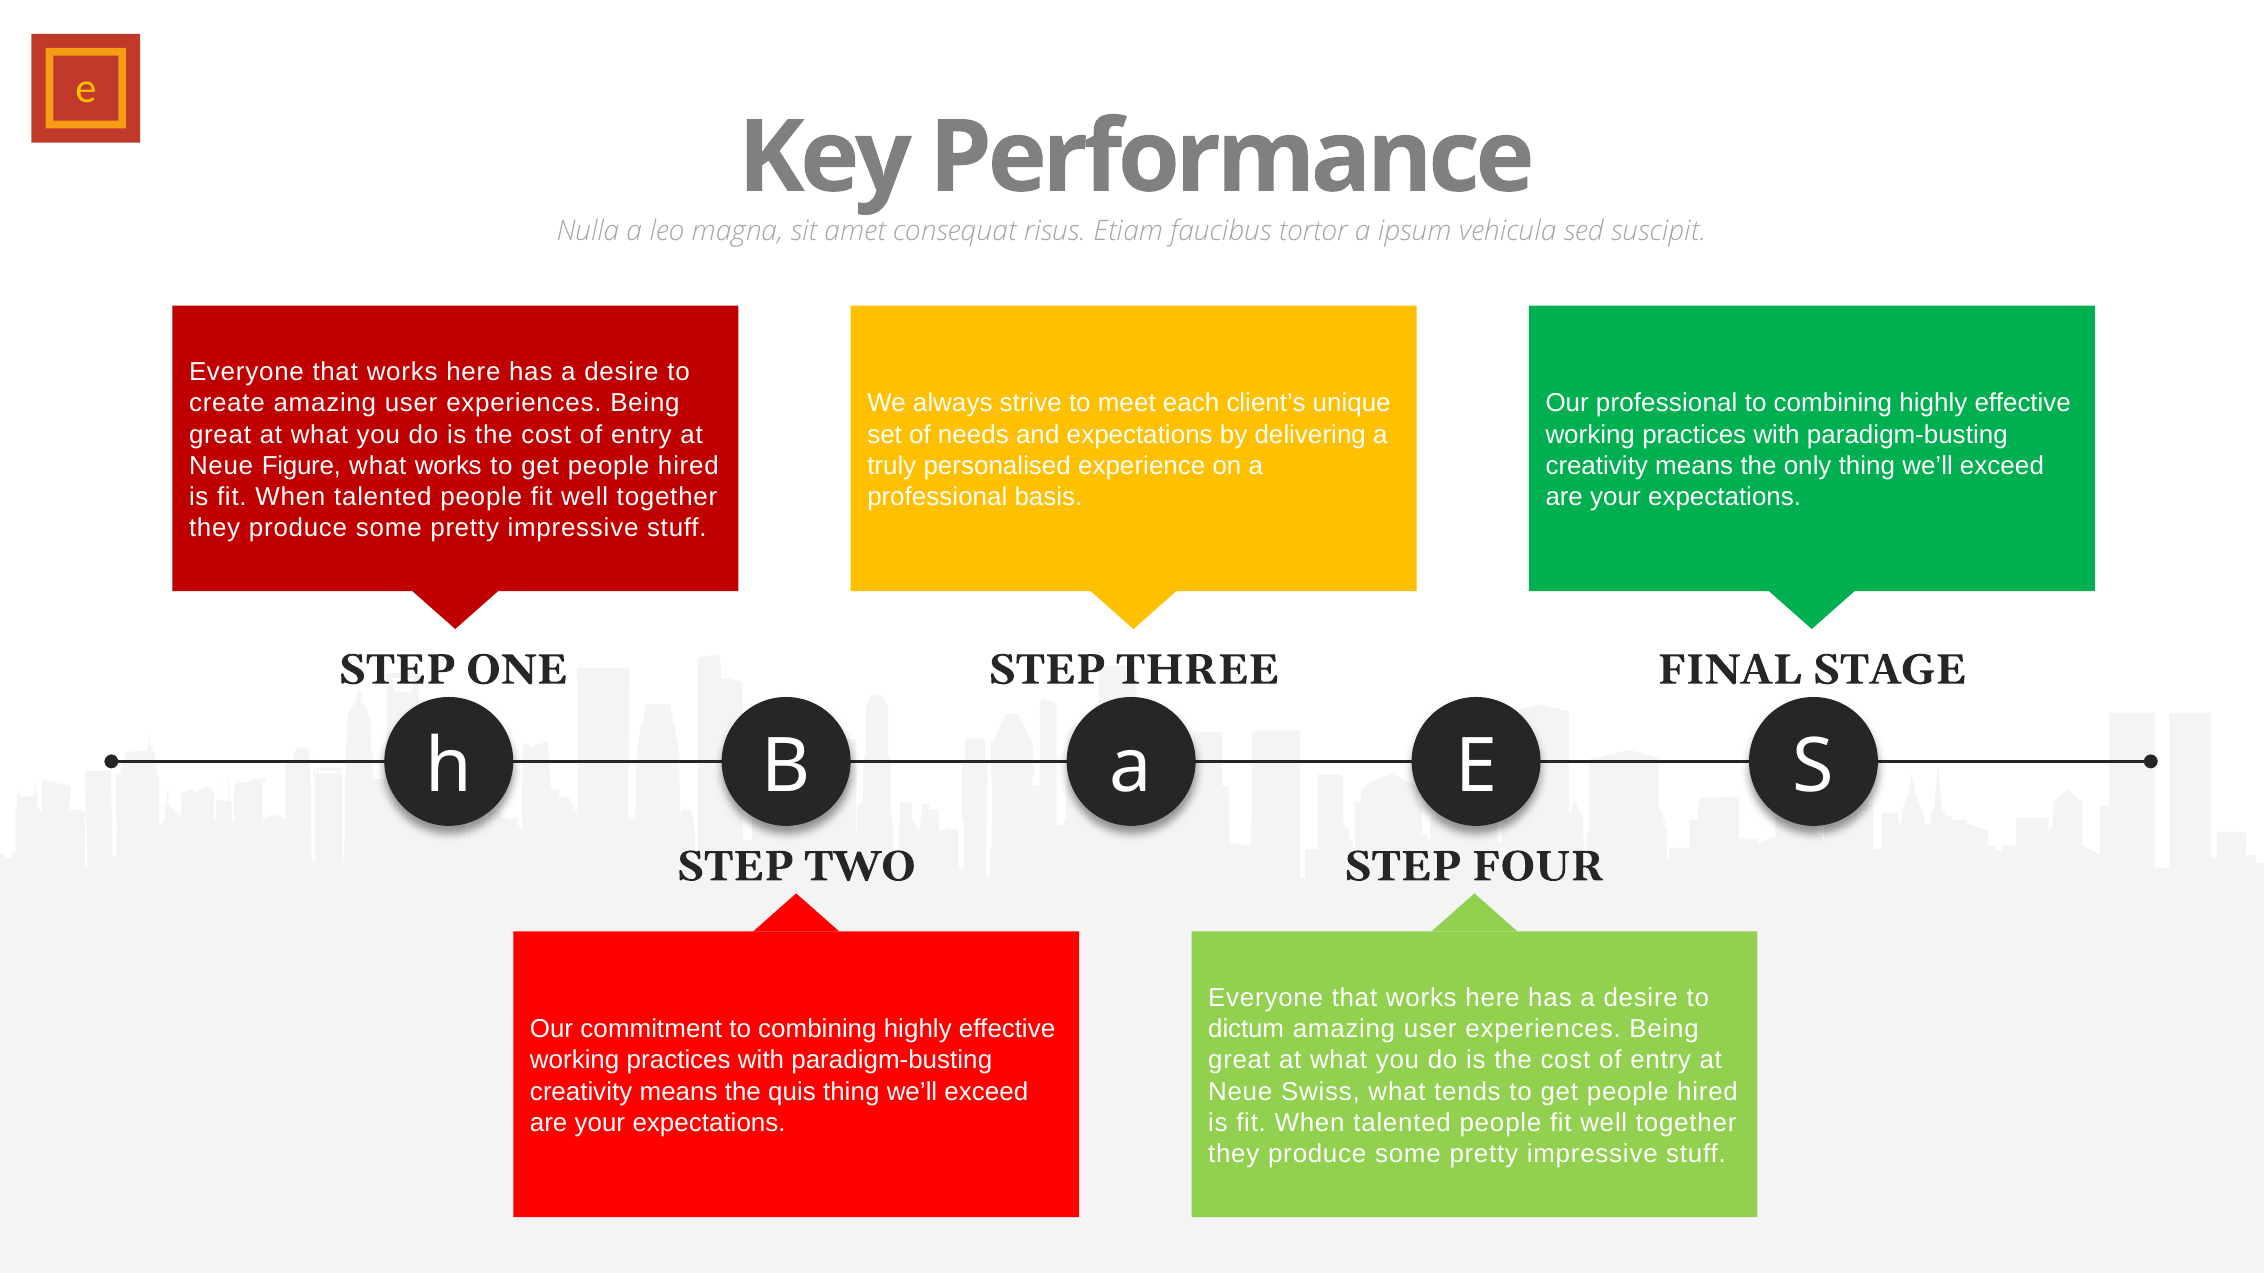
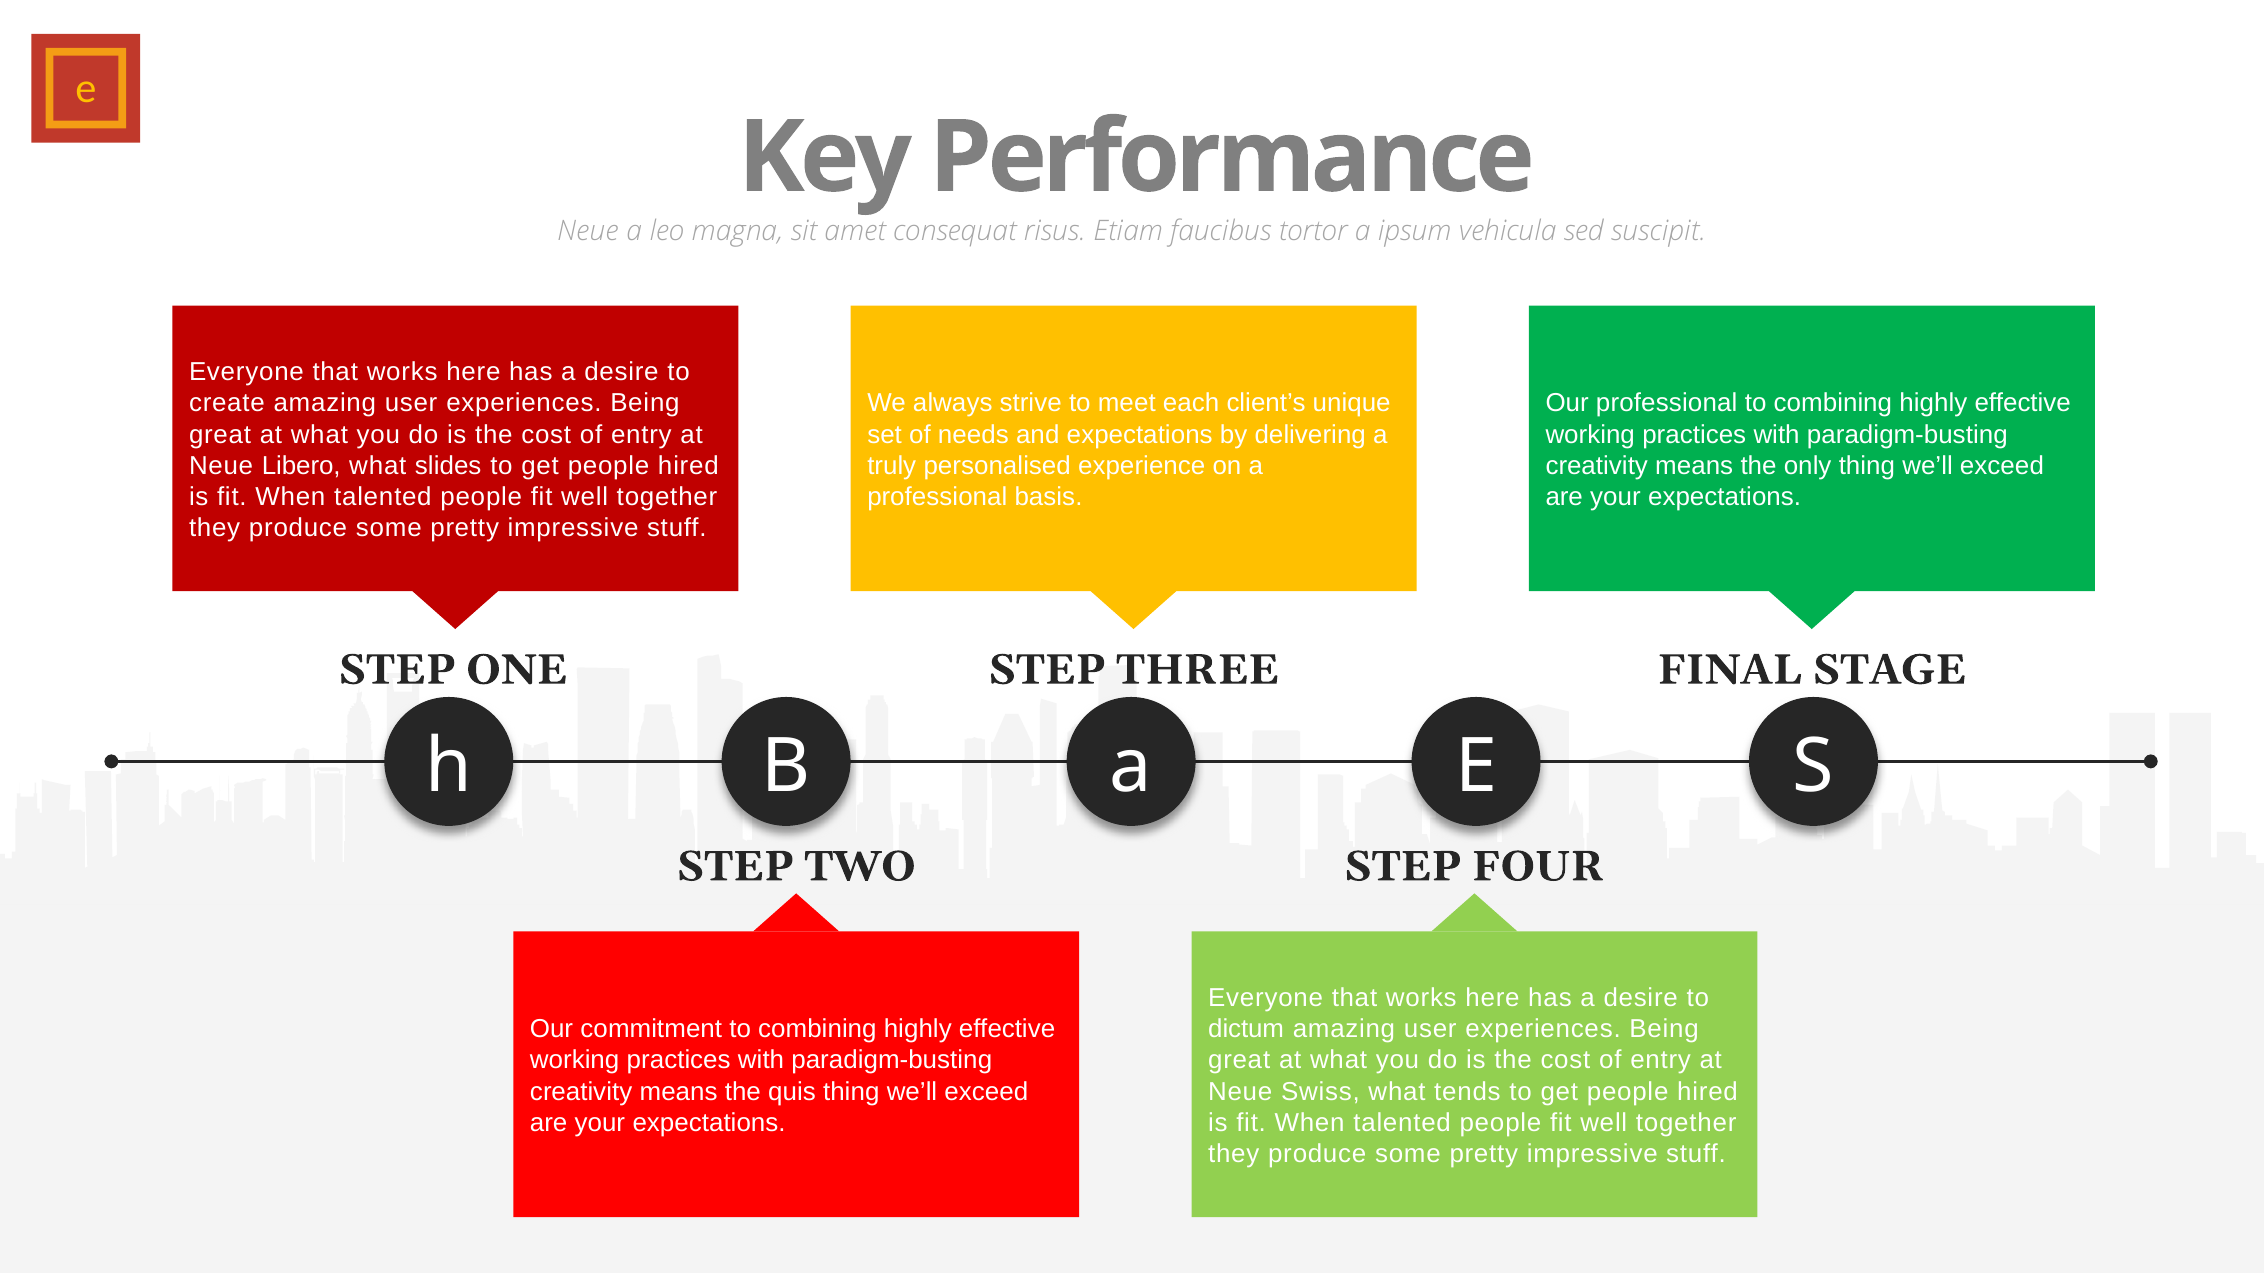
Nulla at (588, 231): Nulla -> Neue
Figure: Figure -> Libero
what works: works -> slides
